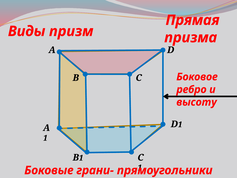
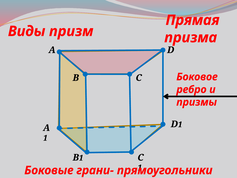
высоту: высоту -> призмы
